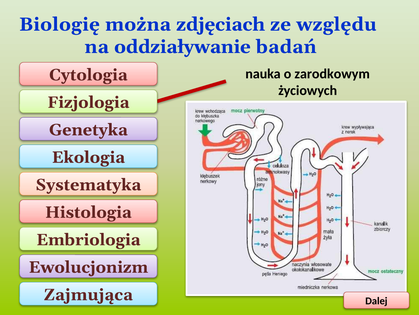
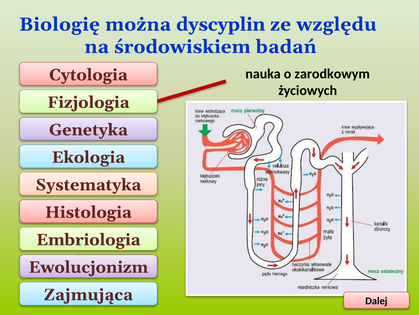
zdjęciach: zdjęciach -> dyscyplin
oddziaływanie: oddziaływanie -> środowiskiem
